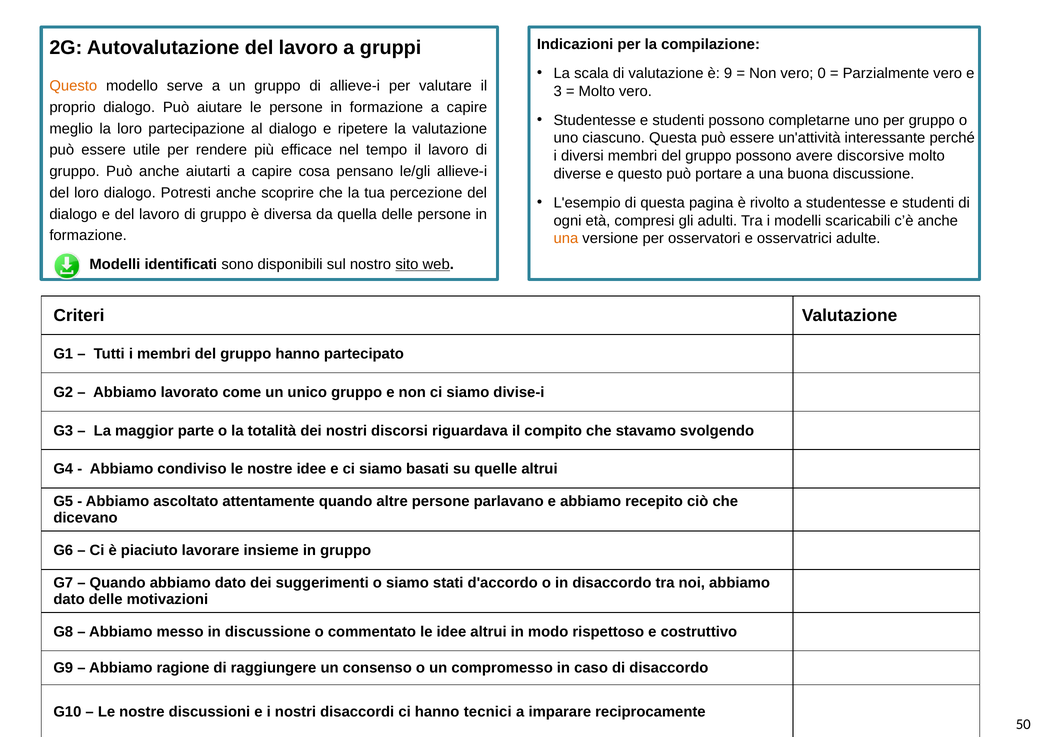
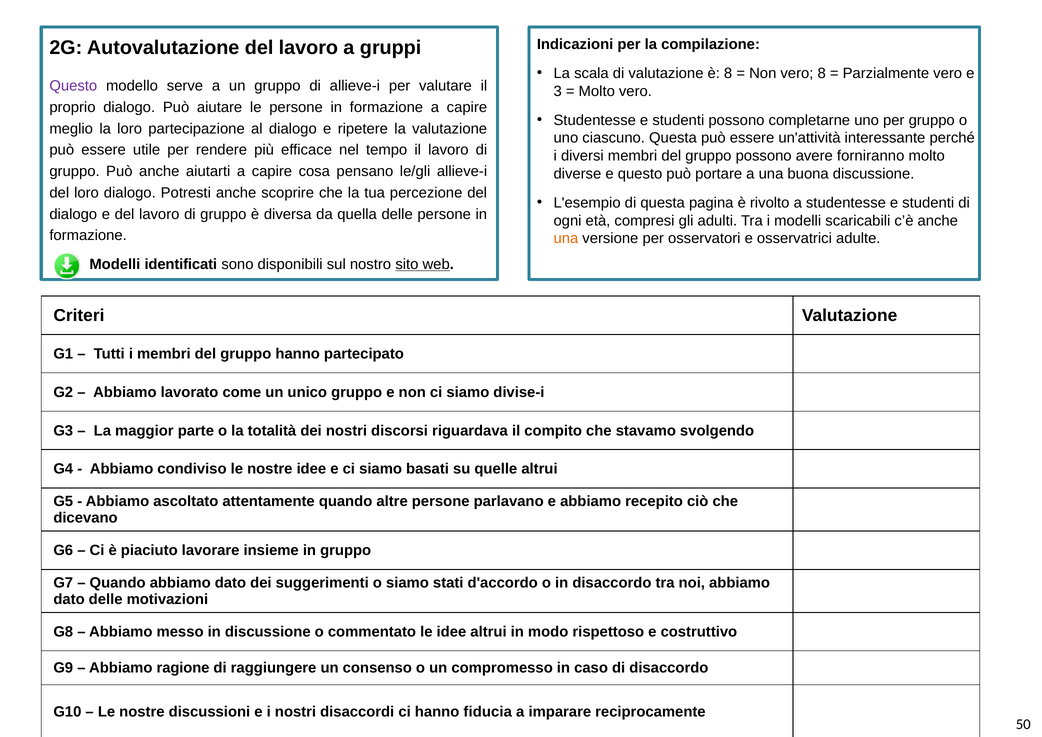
è 9: 9 -> 8
vero 0: 0 -> 8
Questo at (73, 86) colour: orange -> purple
discorsive: discorsive -> forniranno
tecnici: tecnici -> fiducia
